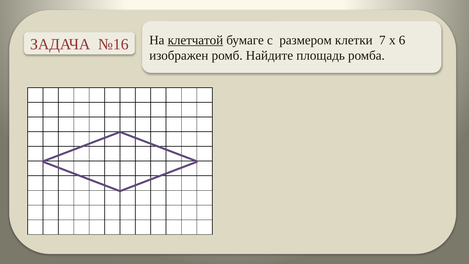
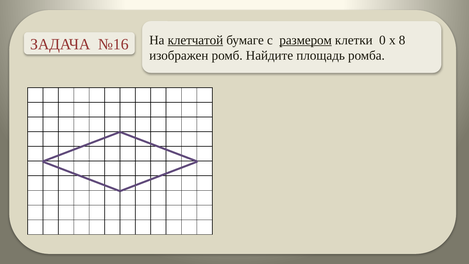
размером underline: none -> present
7: 7 -> 0
6: 6 -> 8
